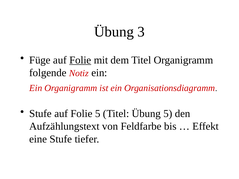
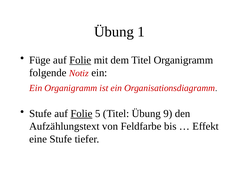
3: 3 -> 1
Folie at (81, 114) underline: none -> present
Übung 5: 5 -> 9
